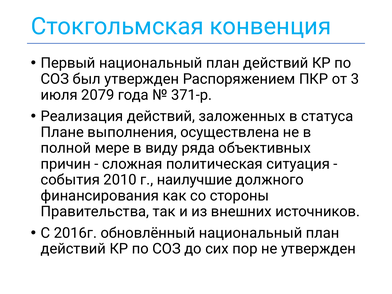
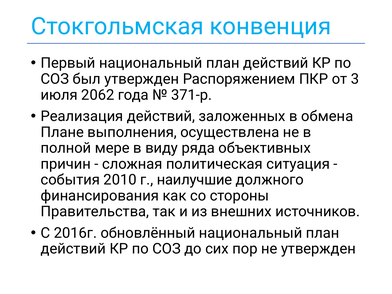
2079: 2079 -> 2062
статуса: статуса -> обмена
